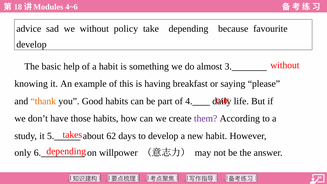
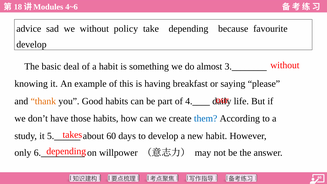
help: help -> deal
them colour: purple -> blue
about 62: 62 -> 60
